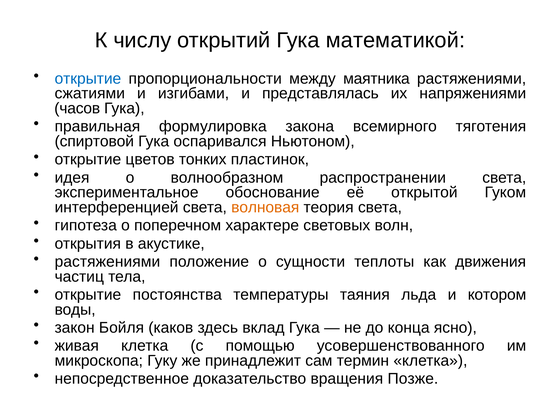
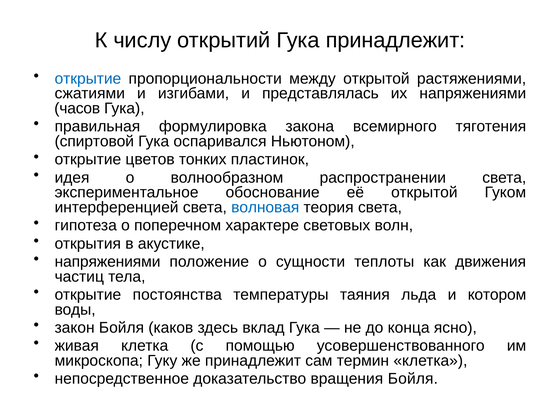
Гука математикой: математикой -> принадлежит
между маятника: маятника -> открытой
волновая colour: orange -> blue
растяжениями at (107, 262): растяжениями -> напряжениями
вращения Позже: Позже -> Бойля
